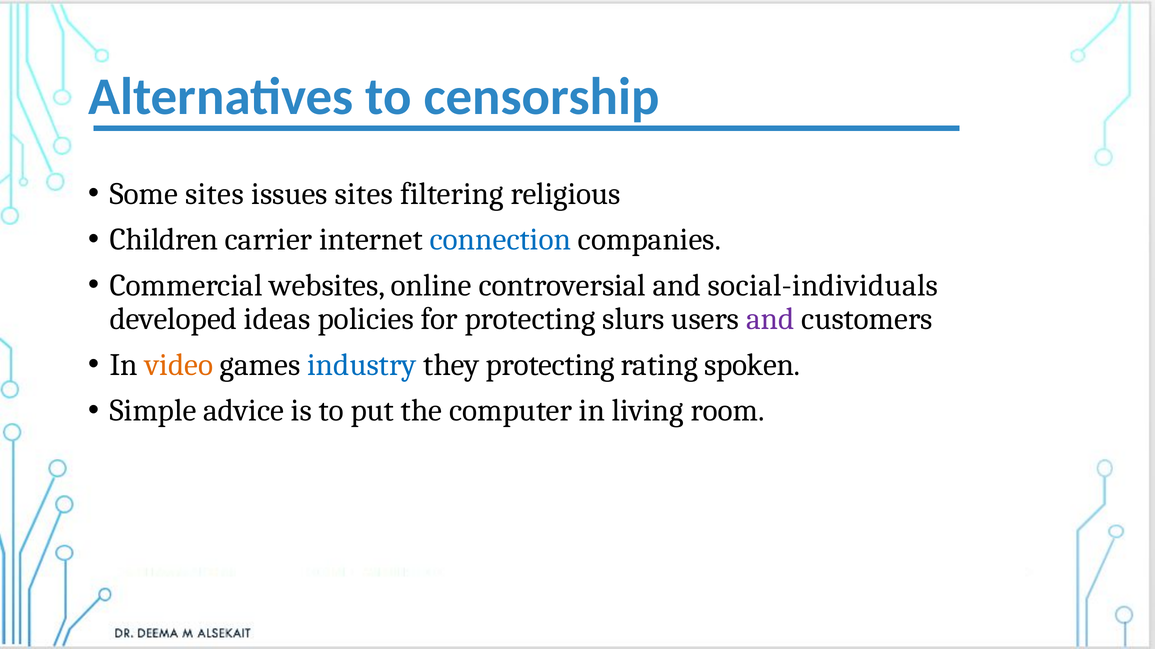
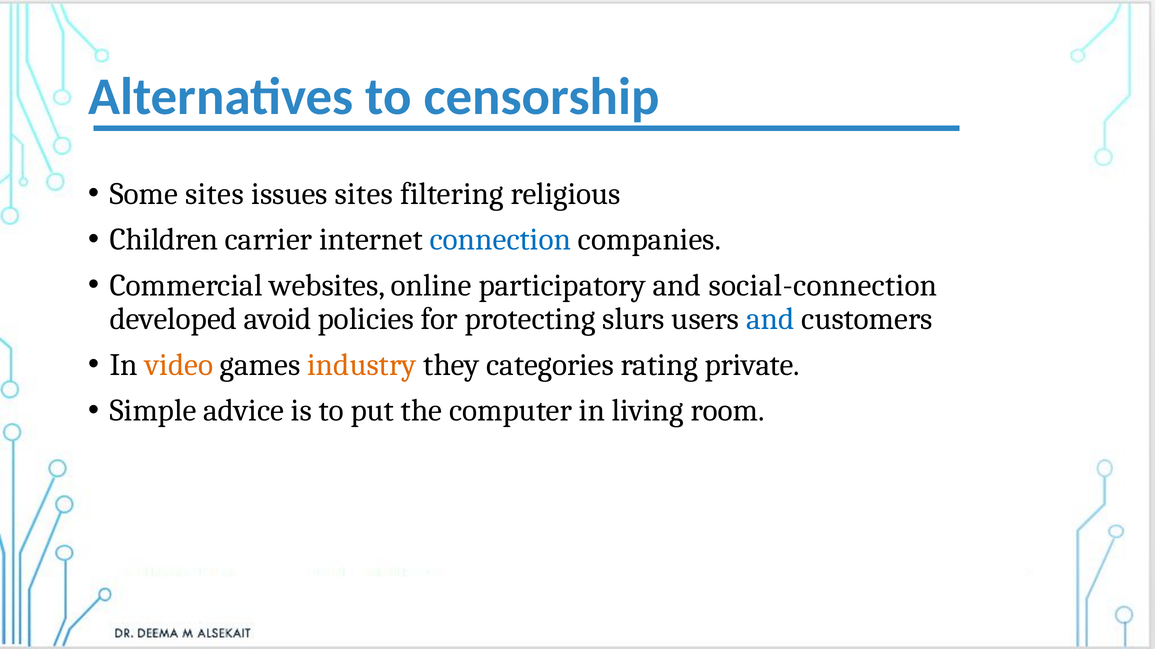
controversial: controversial -> participatory
social-individuals: social-individuals -> social-connection
ideas: ideas -> avoid
and at (770, 319) colour: purple -> blue
industry colour: blue -> orange
they protecting: protecting -> categories
spoken: spoken -> private
